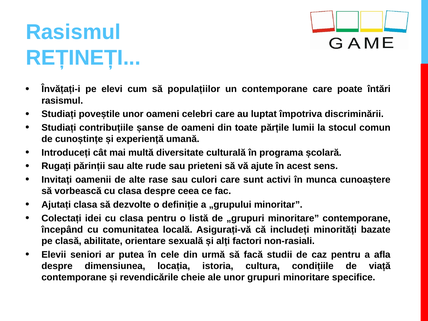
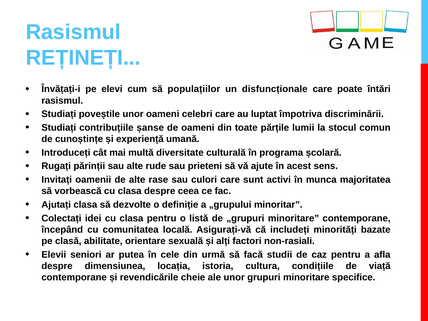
un contemporane: contemporane -> disfuncționale
cunoaștere: cunoaștere -> majoritatea
